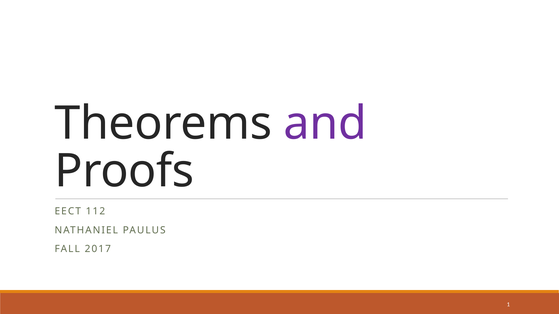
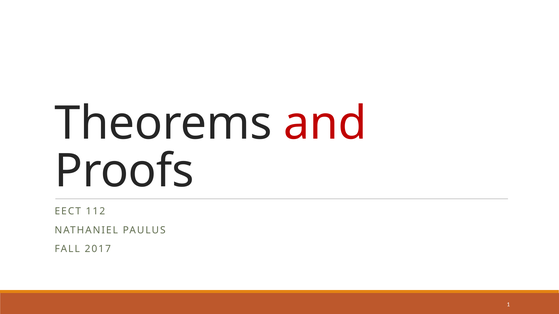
and colour: purple -> red
